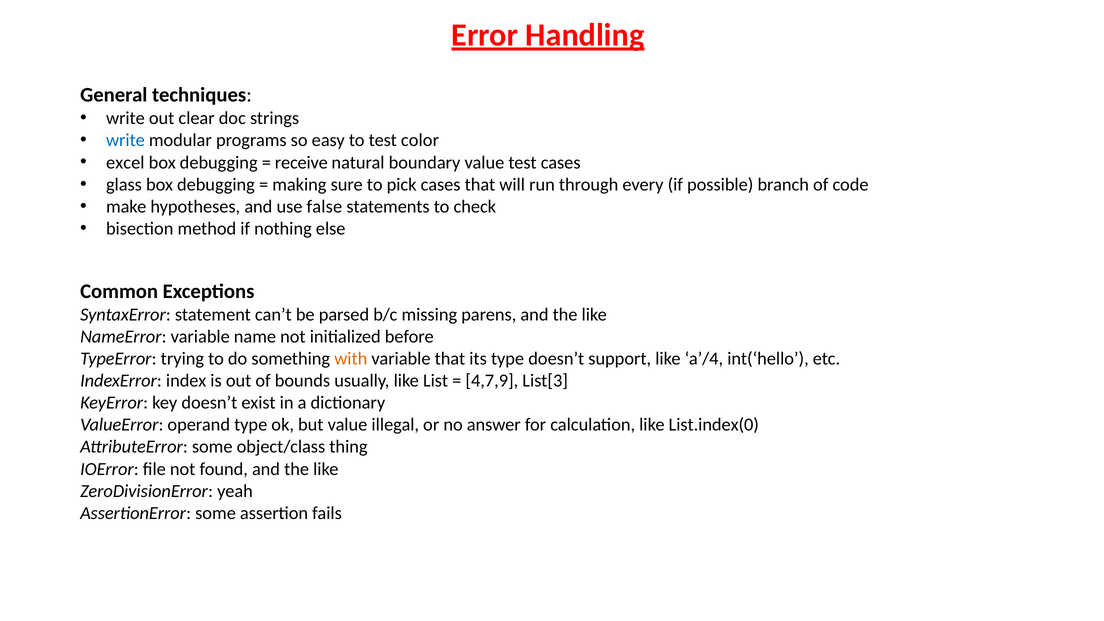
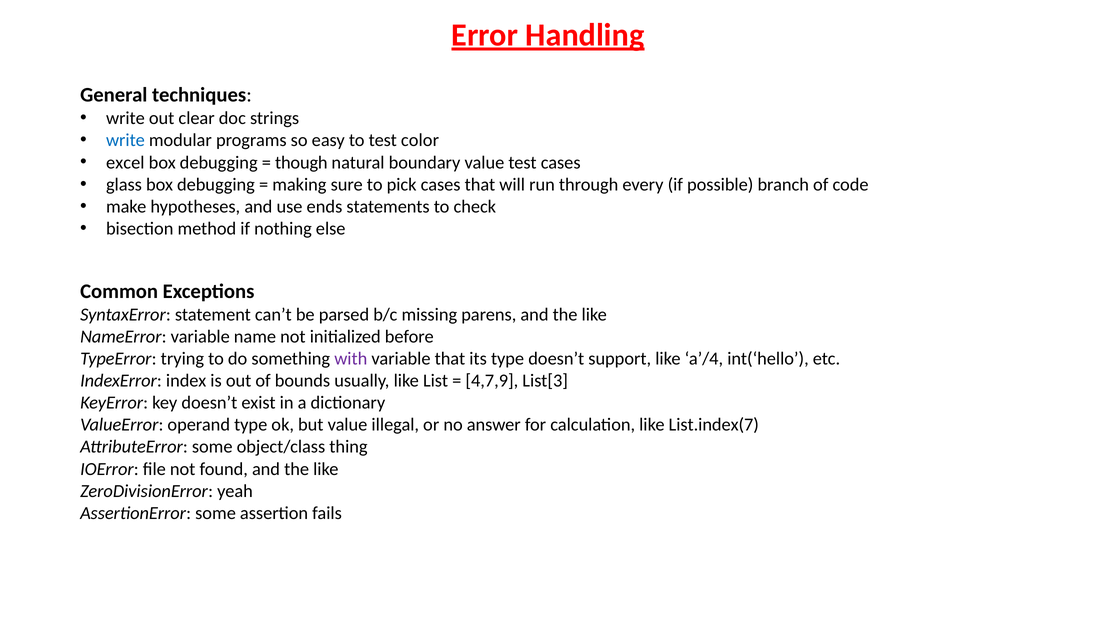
receive: receive -> though
false: false -> ends
with colour: orange -> purple
List.index(0: List.index(0 -> List.index(7
